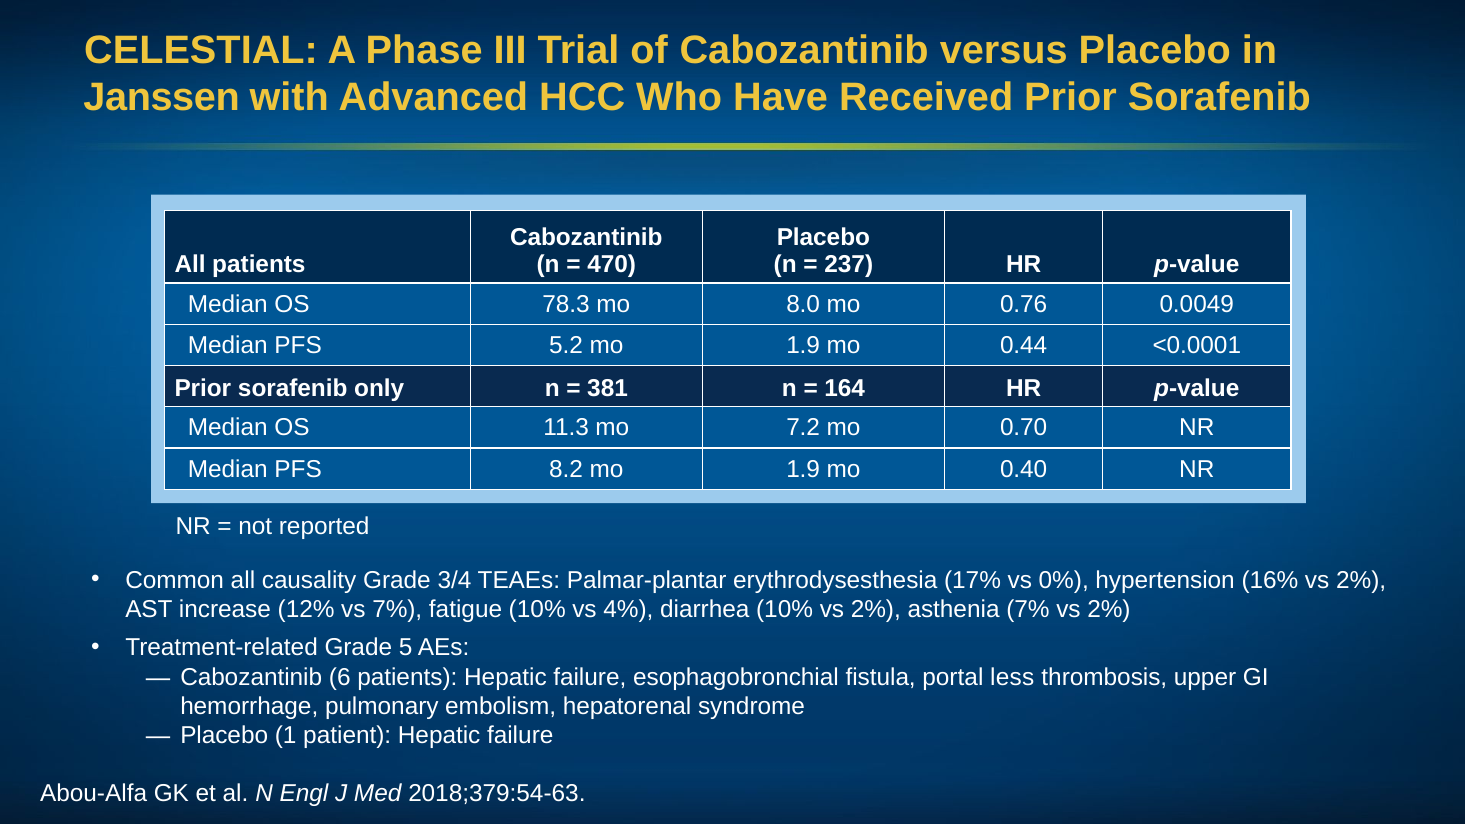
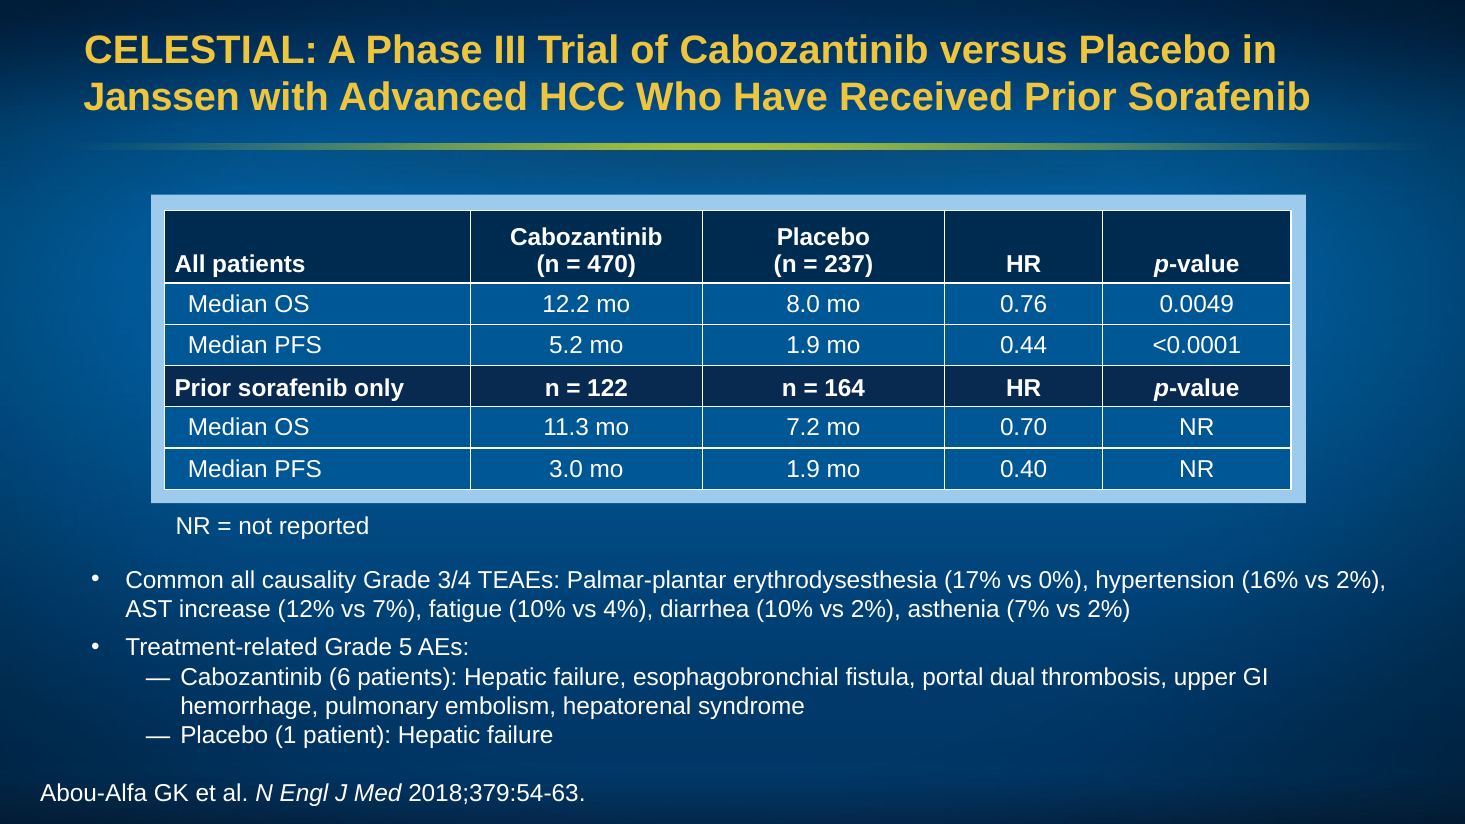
78.3: 78.3 -> 12.2
381: 381 -> 122
8.2: 8.2 -> 3.0
less: less -> dual
